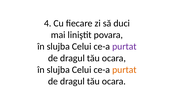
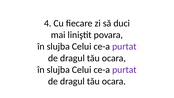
purtat at (124, 70) colour: orange -> purple
